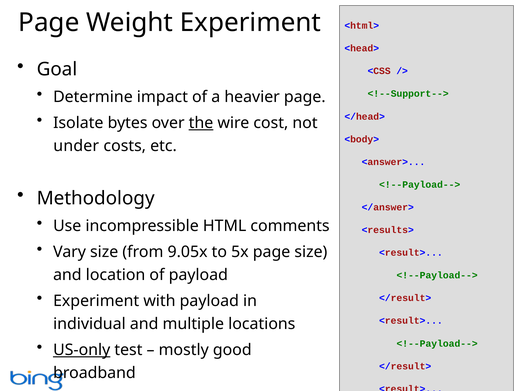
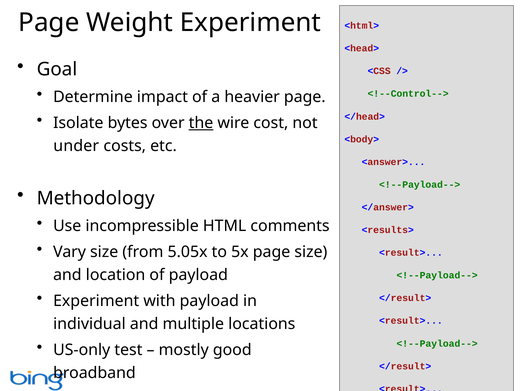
<!--Support-->: <!--Support--> -> <!--Control-->
9.05x: 9.05x -> 5.05x
US-only underline: present -> none
